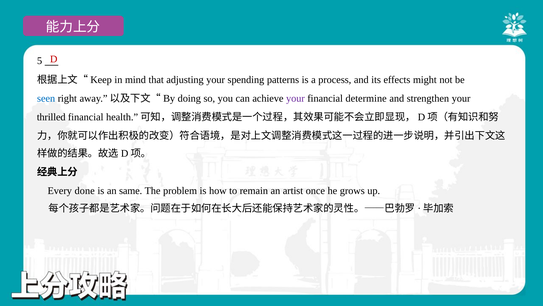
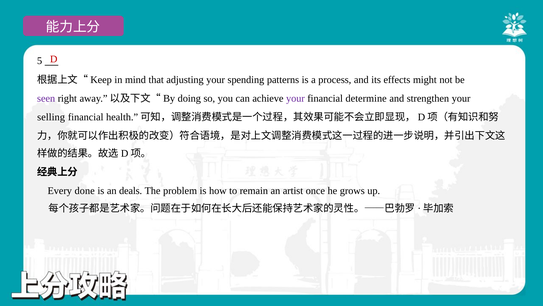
seen colour: blue -> purple
thrilled: thrilled -> selling
same: same -> deals
